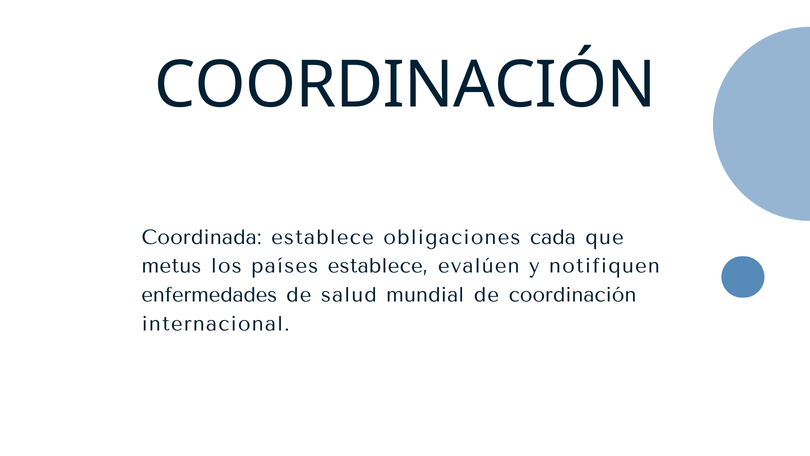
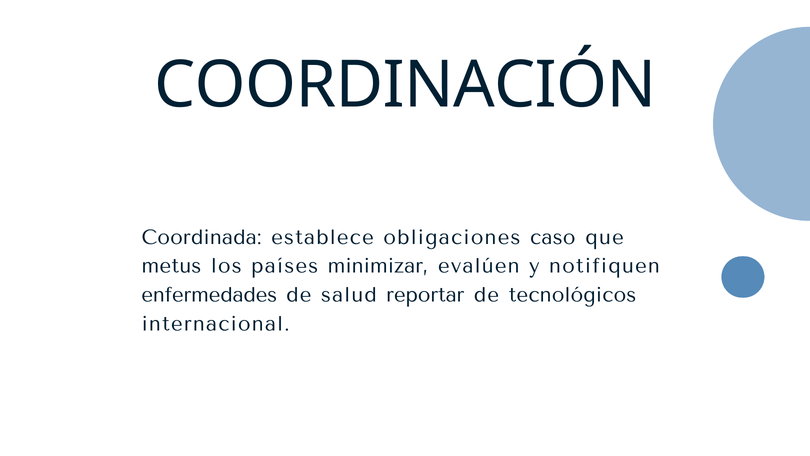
cada: cada -> caso
países establece: establece -> minimizar
mundial: mundial -> reportar
de coordinación: coordinación -> tecnológicos
